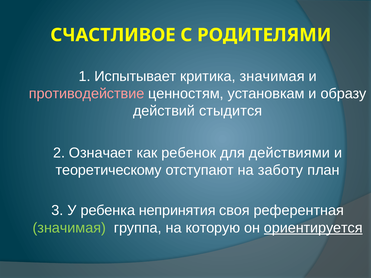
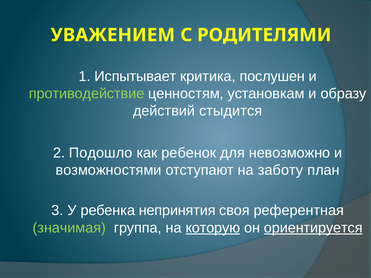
СЧАСТЛИВОЕ: СЧАСТЛИВОЕ -> УВАЖЕНИЕМ
критика значимая: значимая -> послушен
противодействие colour: pink -> light green
Означает: Означает -> Подошло
действиями: действиями -> невозможно
теоретическому: теоретическому -> возможностями
которую underline: none -> present
